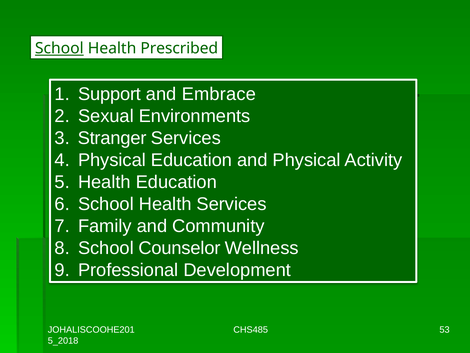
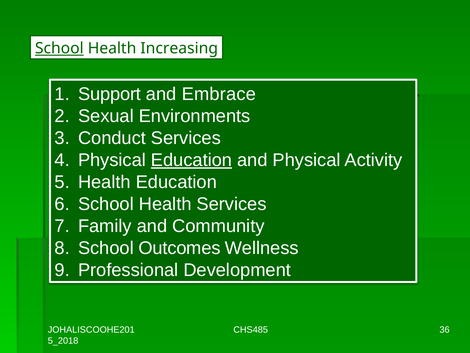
Prescribed: Prescribed -> Increasing
Stranger: Stranger -> Conduct
Education at (192, 160) underline: none -> present
Counselor: Counselor -> Outcomes
53: 53 -> 36
